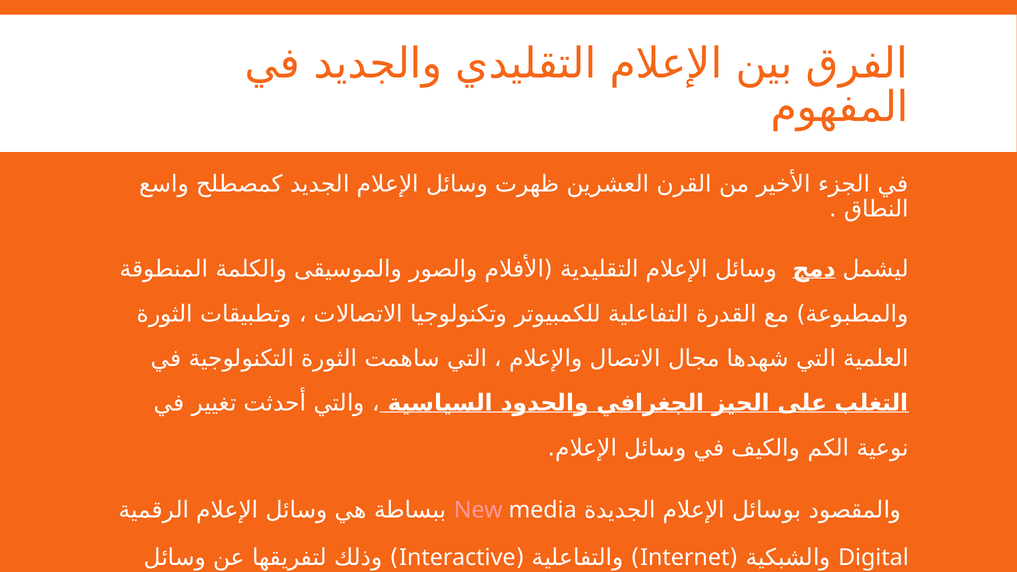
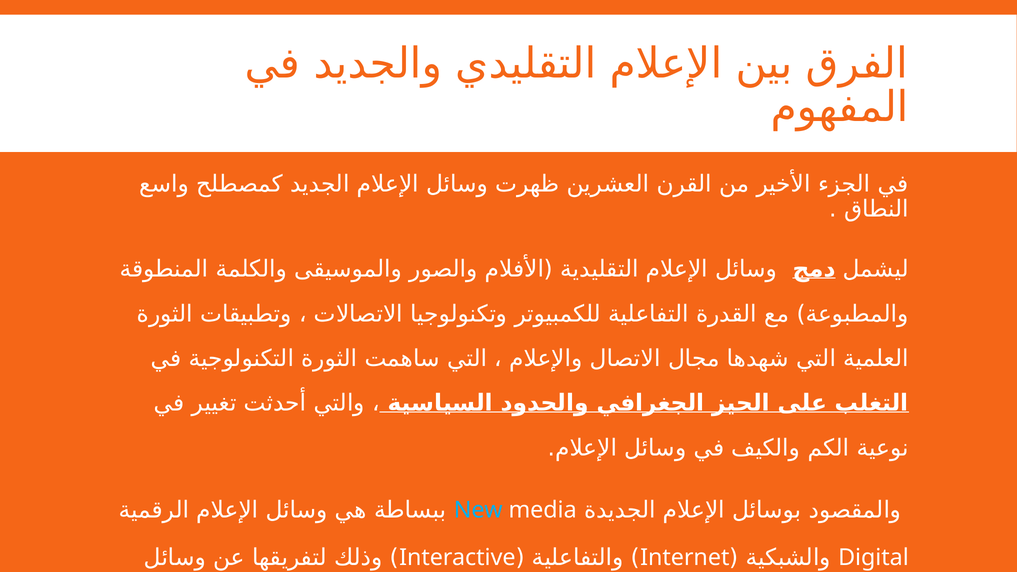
New colour: pink -> light blue
